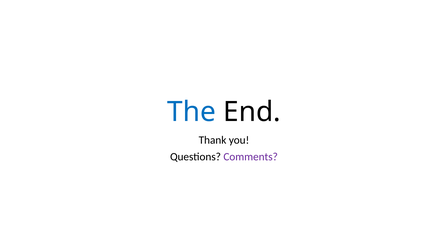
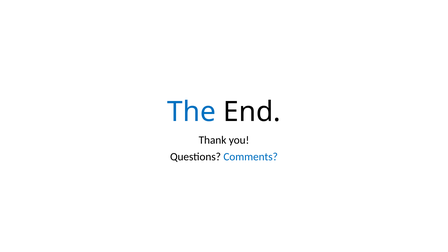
Comments colour: purple -> blue
